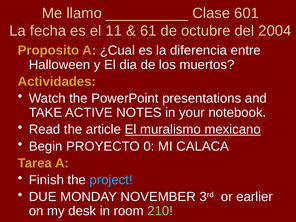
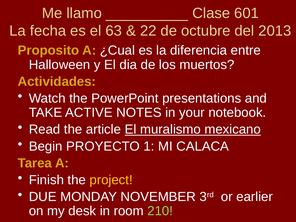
11: 11 -> 63
61: 61 -> 22
2004: 2004 -> 2013
0: 0 -> 1
project colour: light blue -> yellow
